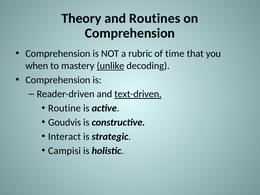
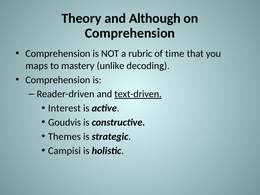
Routines: Routines -> Although
when: when -> maps
unlike underline: present -> none
Routine: Routine -> Interest
Interact: Interact -> Themes
